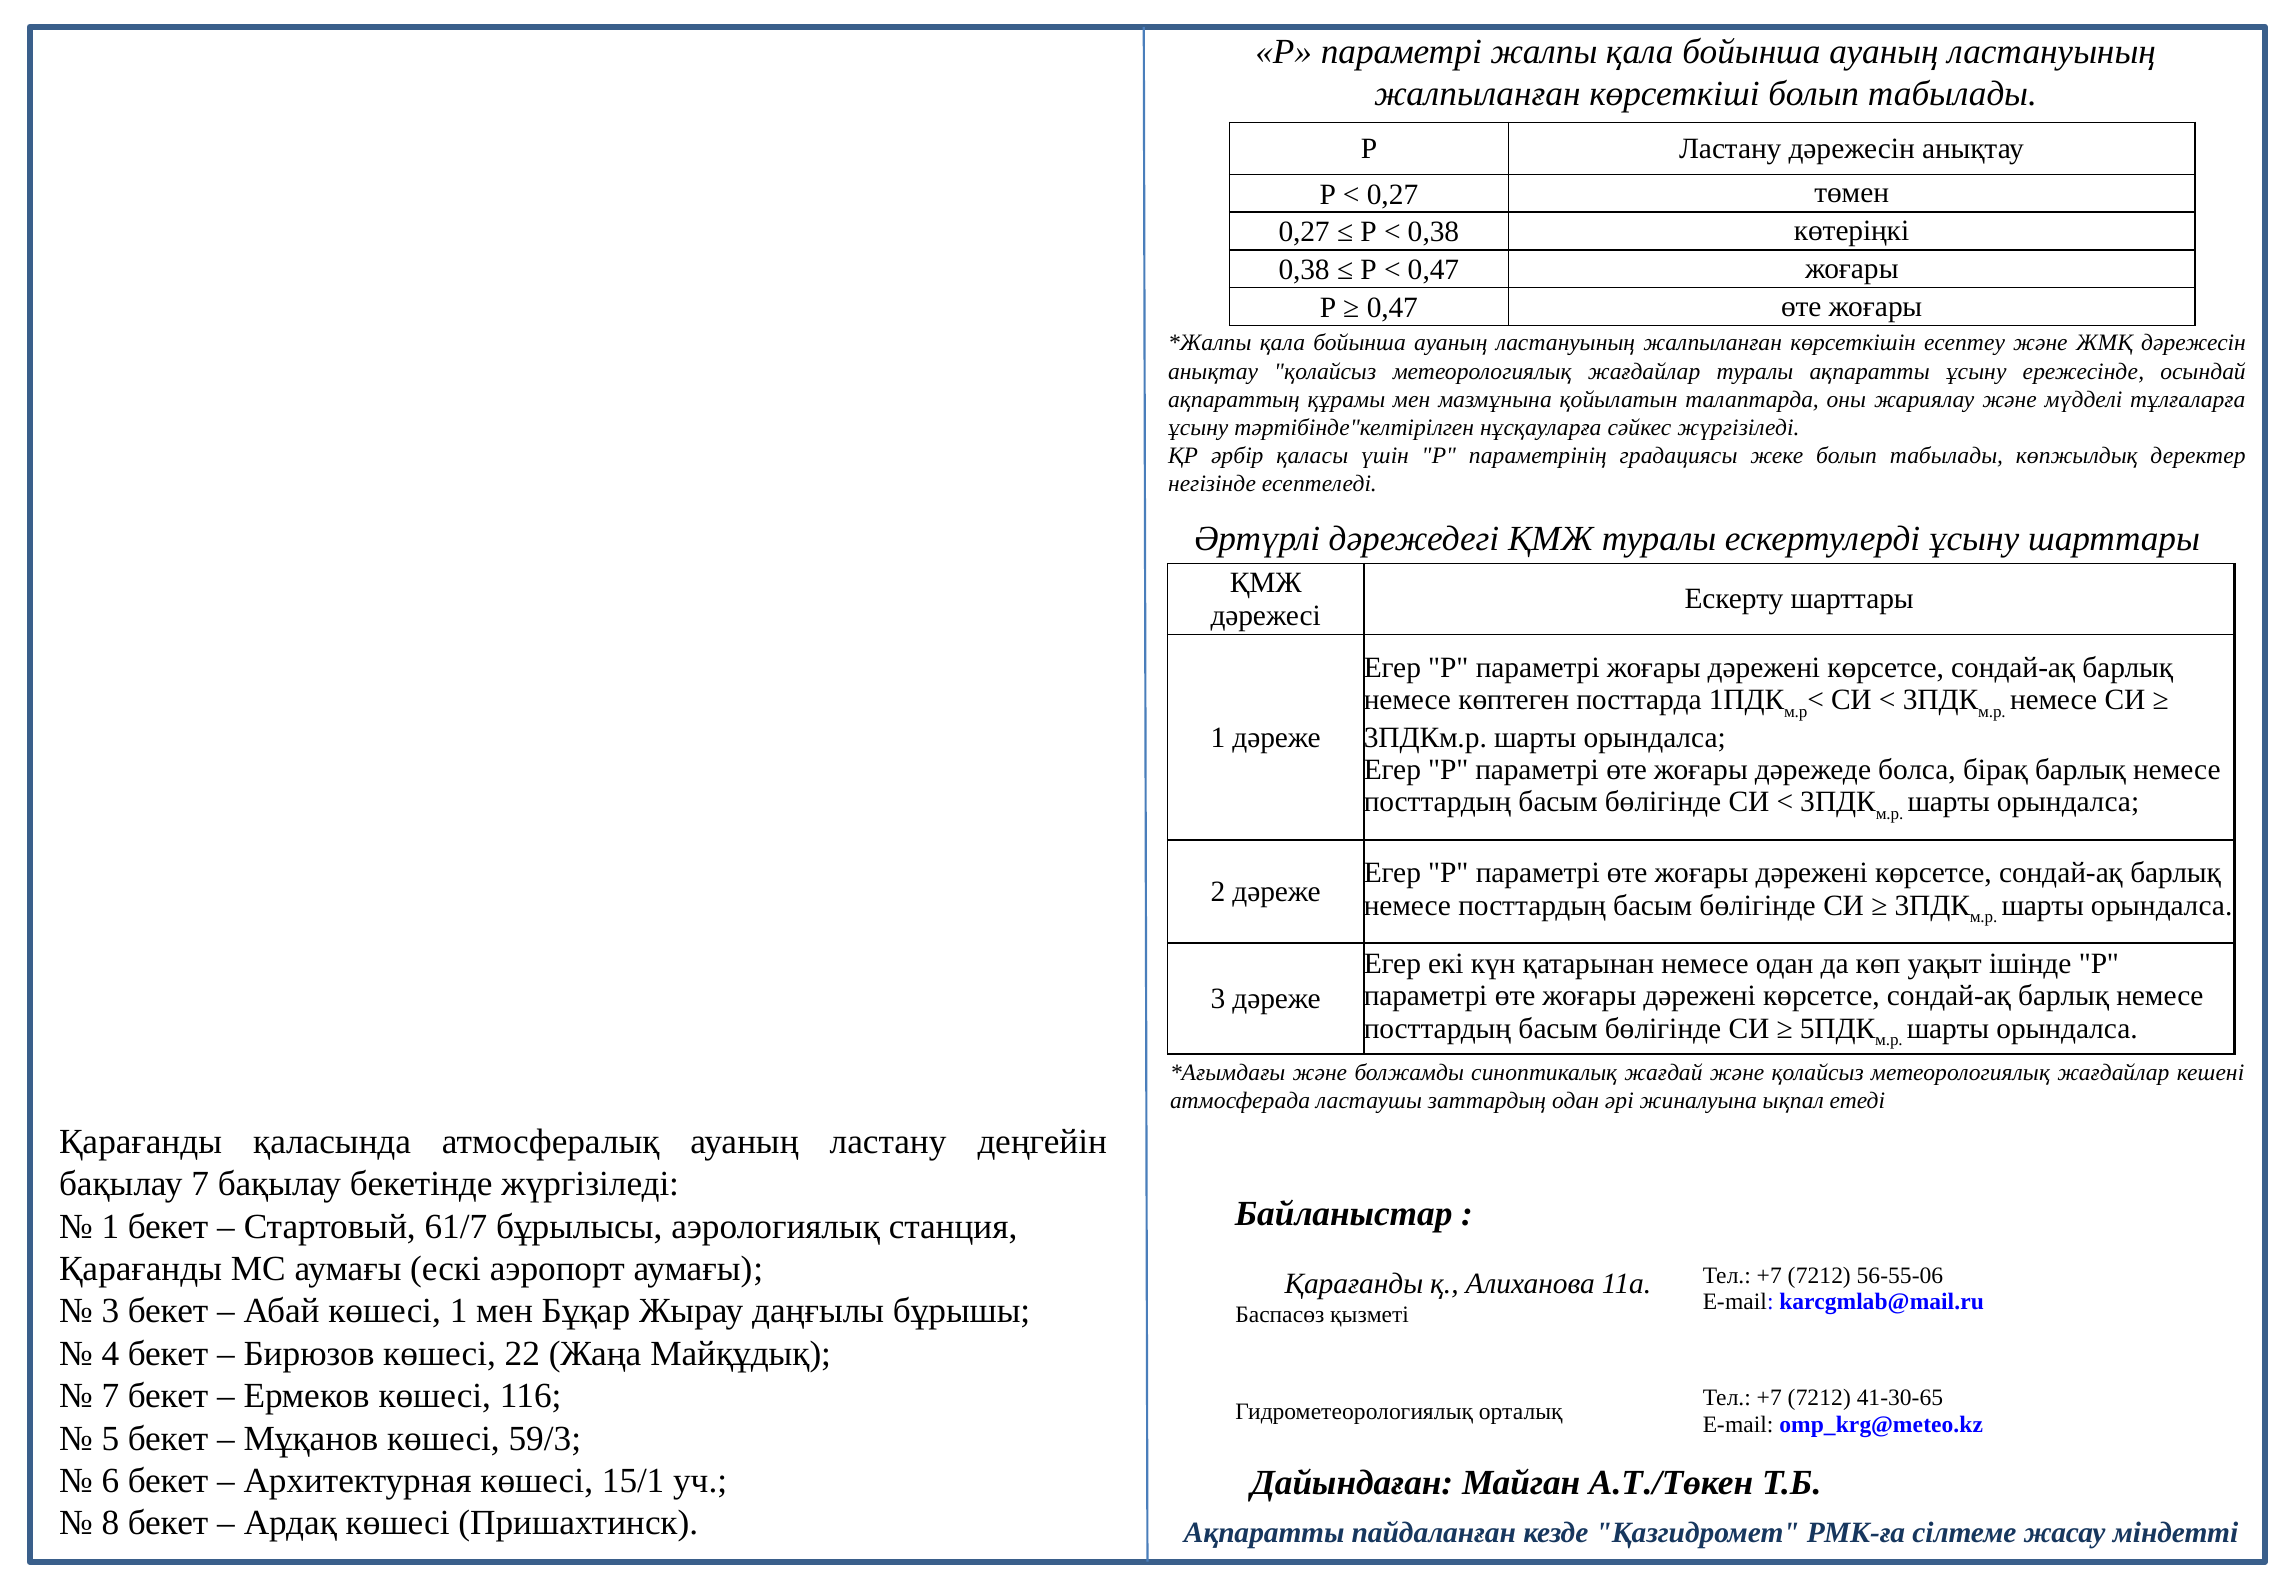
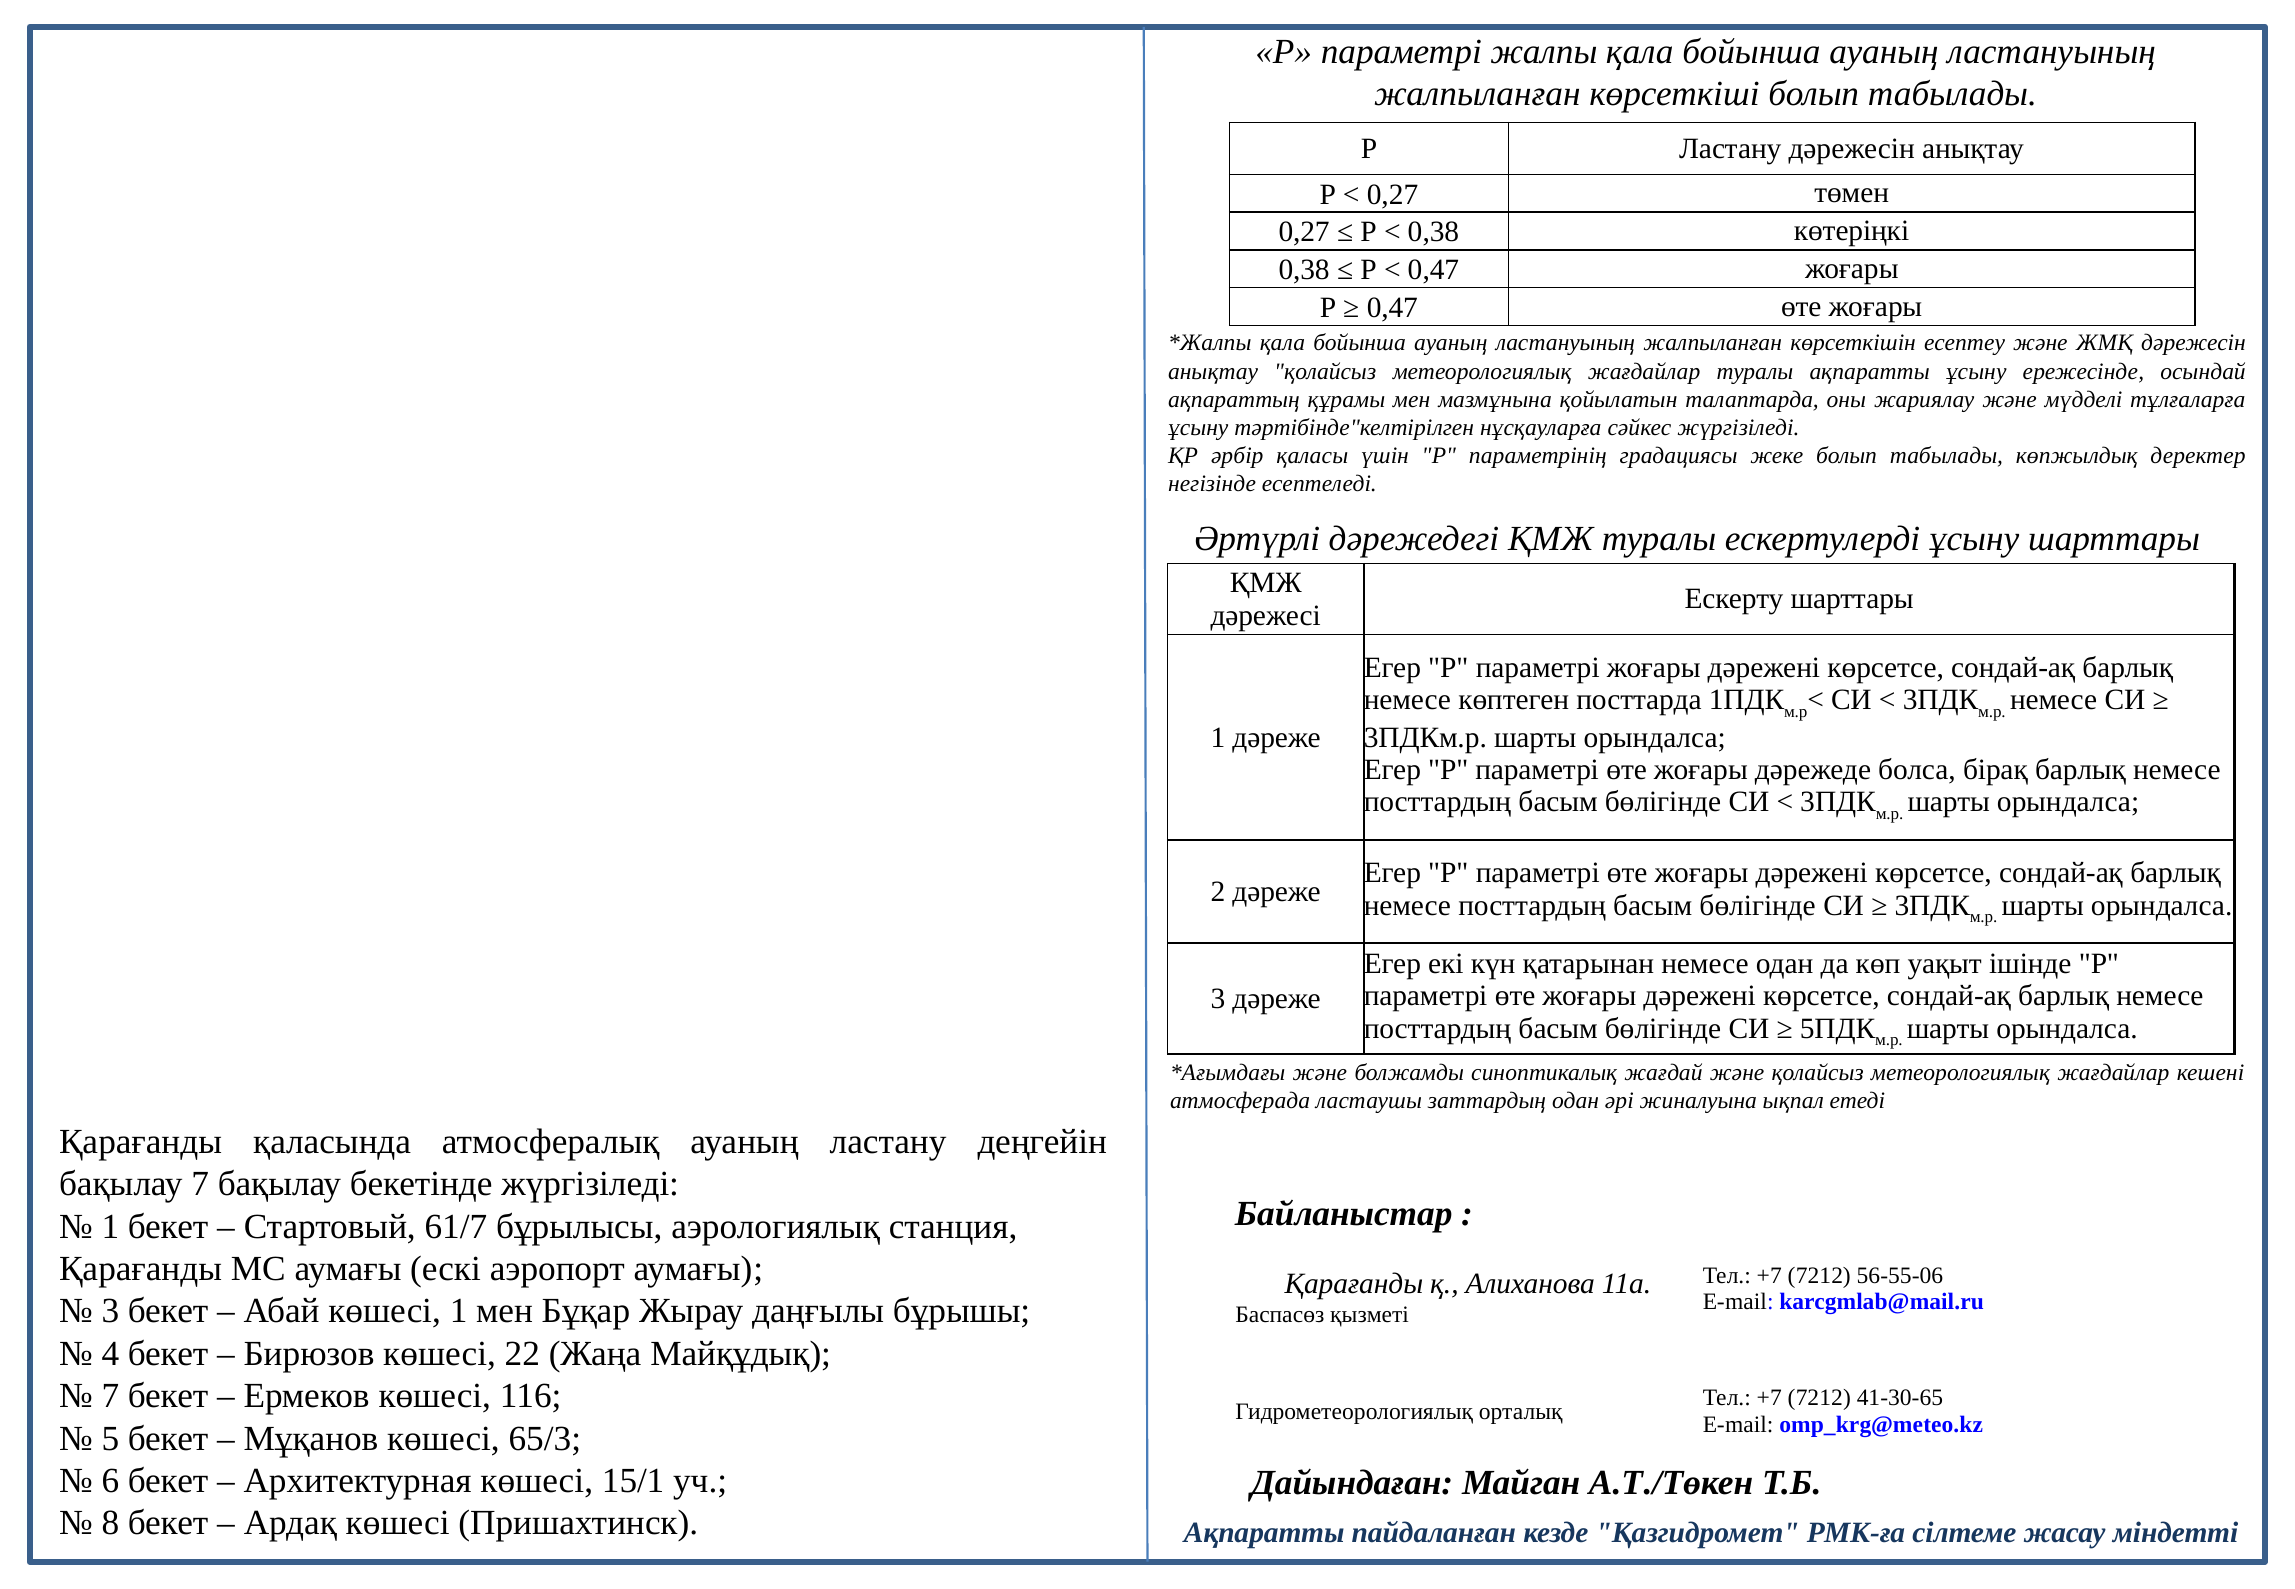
59/3: 59/3 -> 65/3
